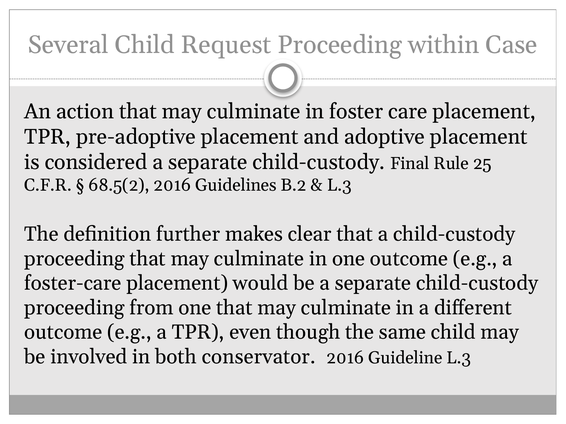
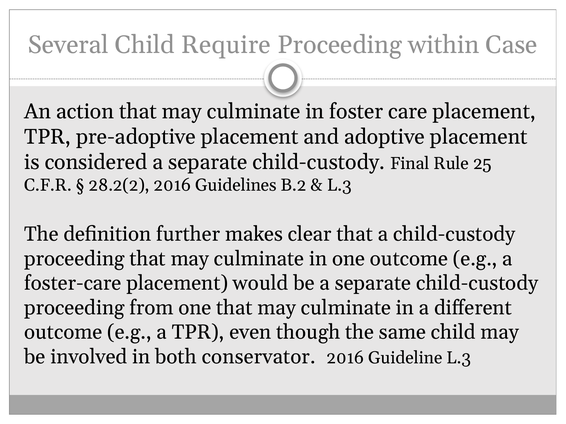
Request: Request -> Require
68.5(2: 68.5(2 -> 28.2(2
